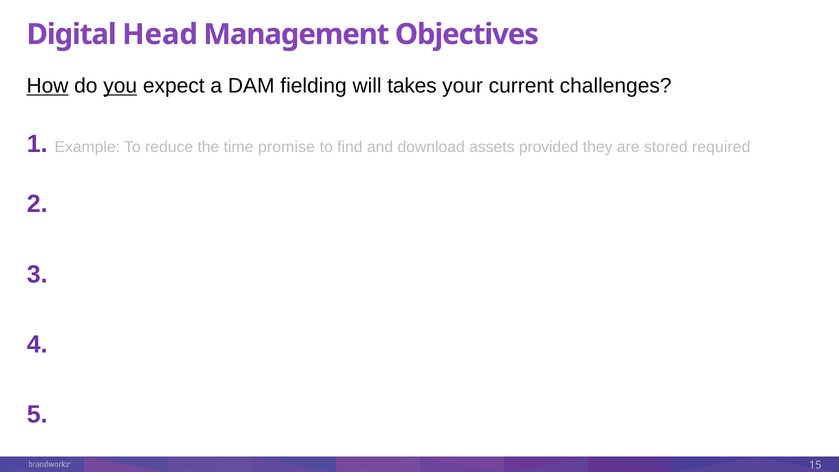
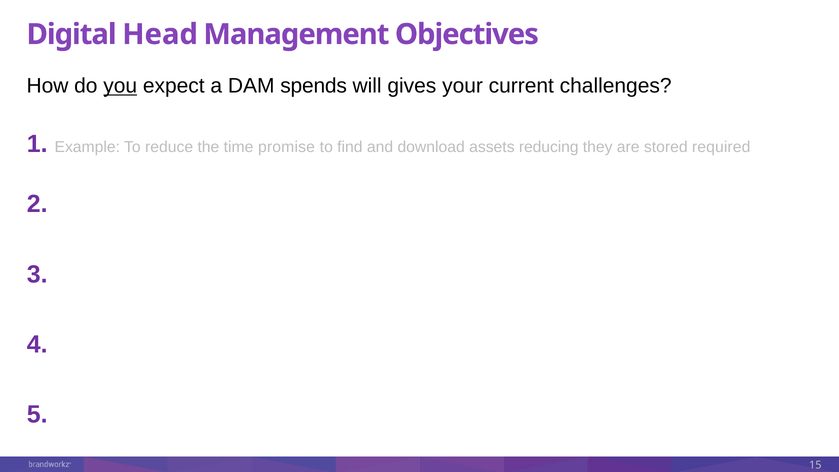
How underline: present -> none
fielding: fielding -> spends
takes: takes -> gives
provided: provided -> reducing
